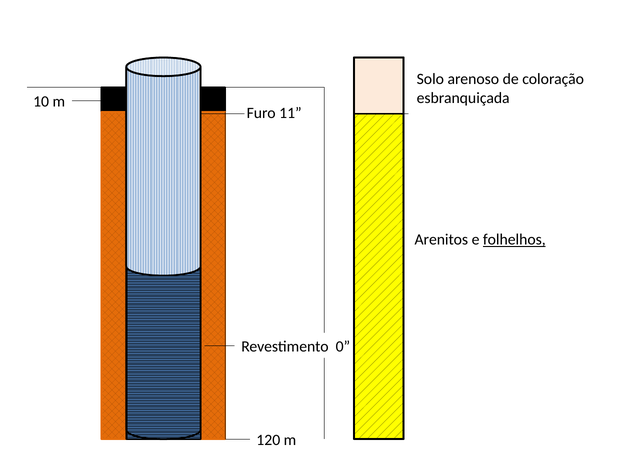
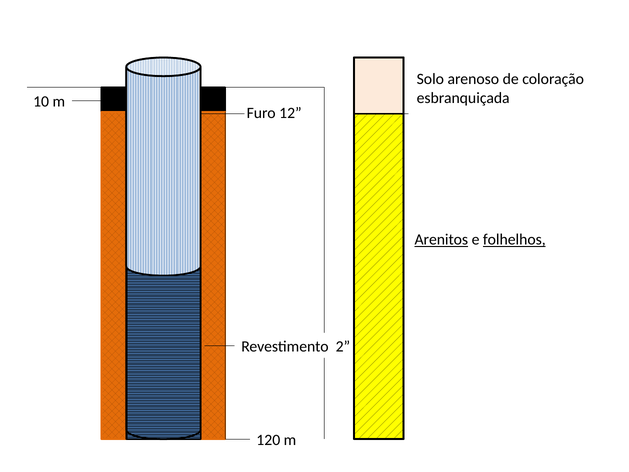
11: 11 -> 12
Arenitos underline: none -> present
0: 0 -> 2
